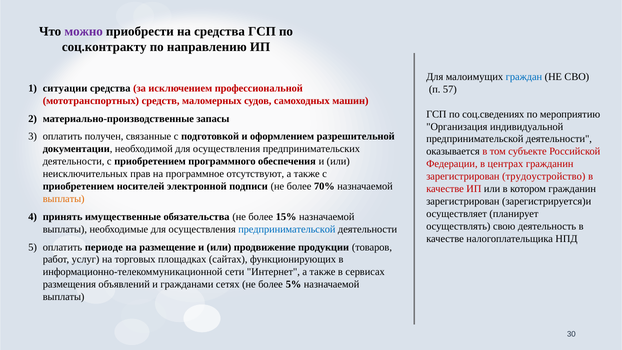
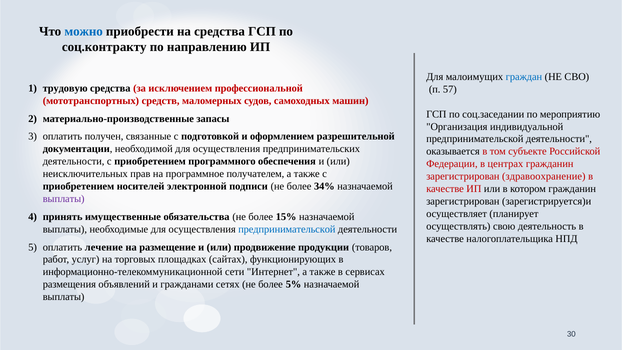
можно colour: purple -> blue
ситуации: ситуации -> трудовую
соц.сведениях: соц.сведениях -> соц.заседании
отсутствуют: отсутствуют -> получателем
трудоустройство: трудоустройство -> здравоохранение
70%: 70% -> 34%
выплаты at (64, 199) colour: orange -> purple
периоде: периоде -> лечение
